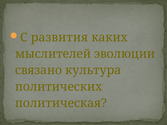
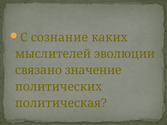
развития: развития -> сознание
культура: культура -> значение
